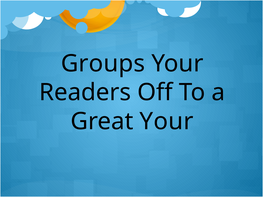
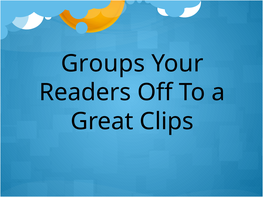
Great Your: Your -> Clips
